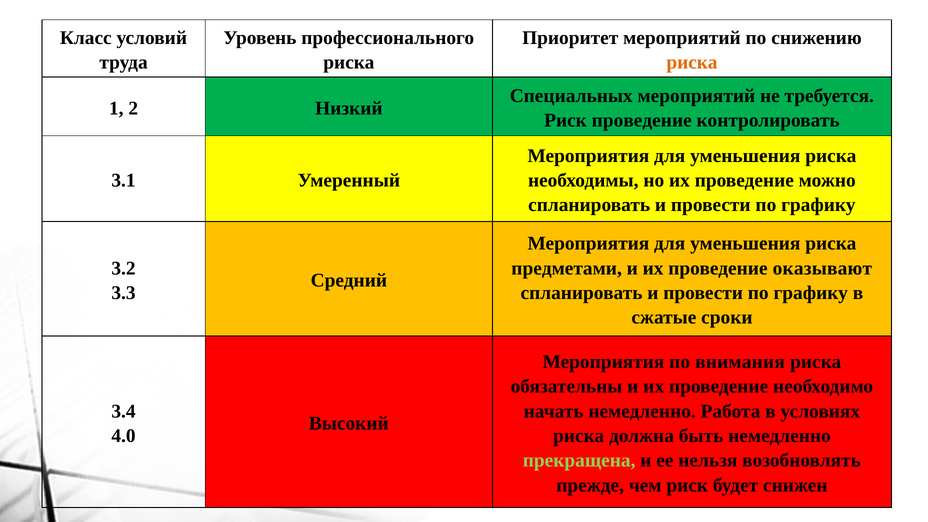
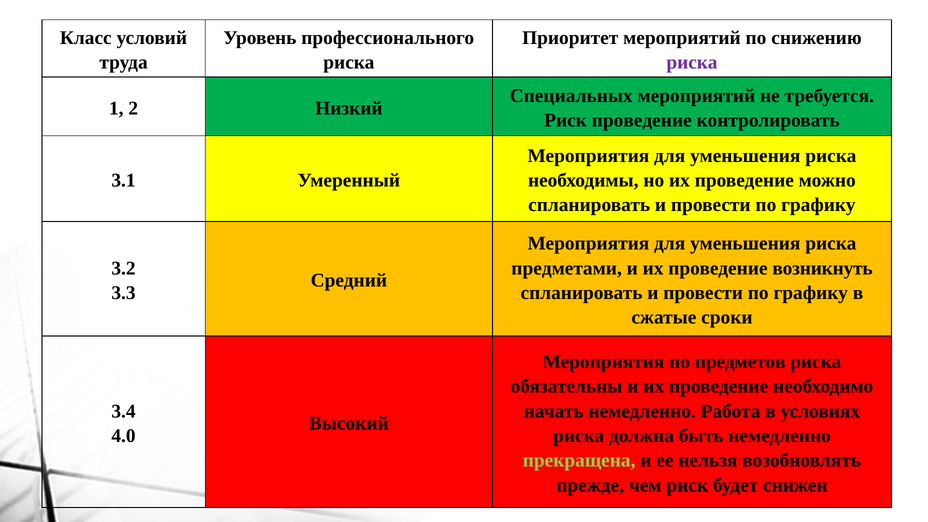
риска at (692, 63) colour: orange -> purple
оказывают: оказывают -> возникнуть
внимания: внимания -> предметов
